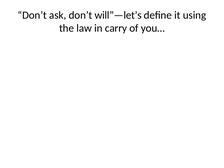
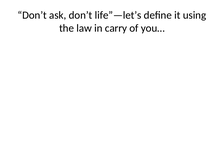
will”—let’s: will”—let’s -> life”—let’s
